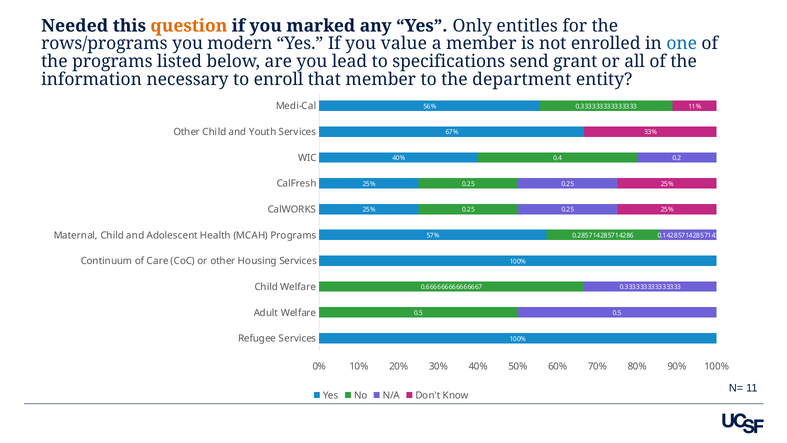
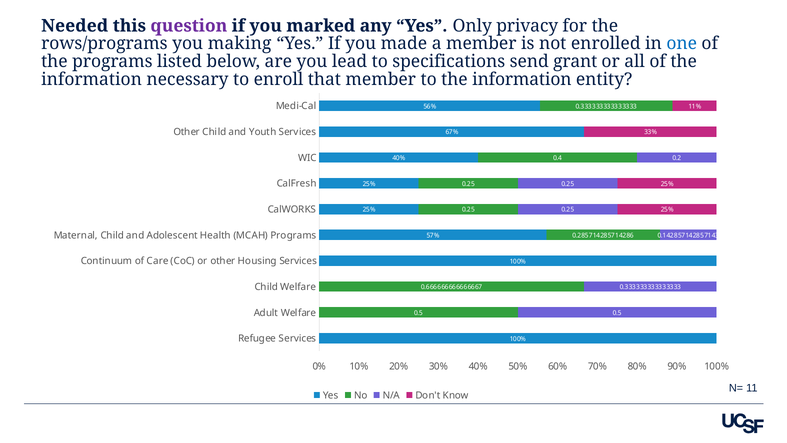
question colour: orange -> purple
entitles: entitles -> privacy
modern: modern -> making
value: value -> made
to the department: department -> information
